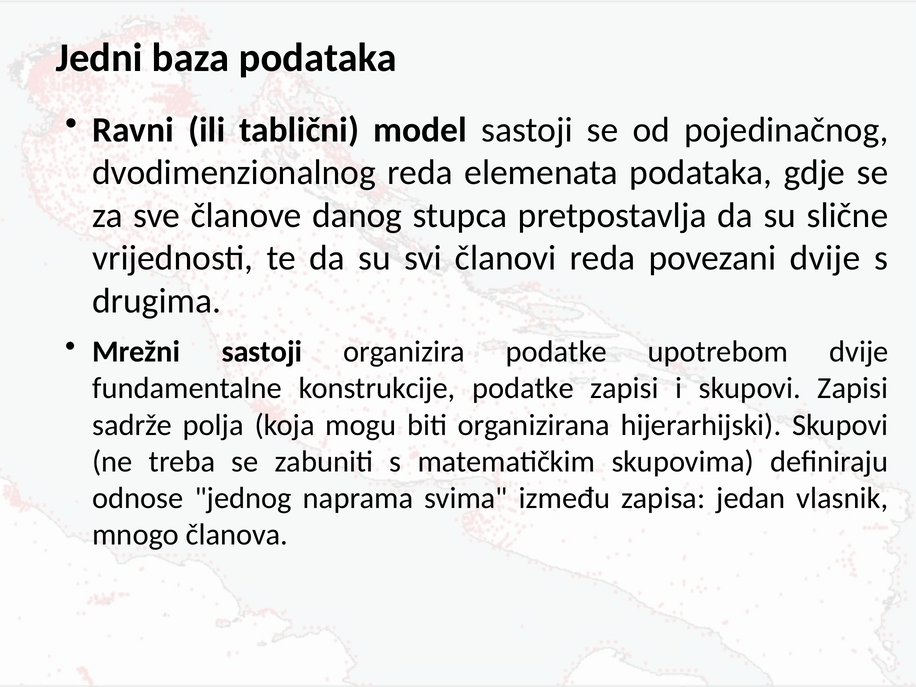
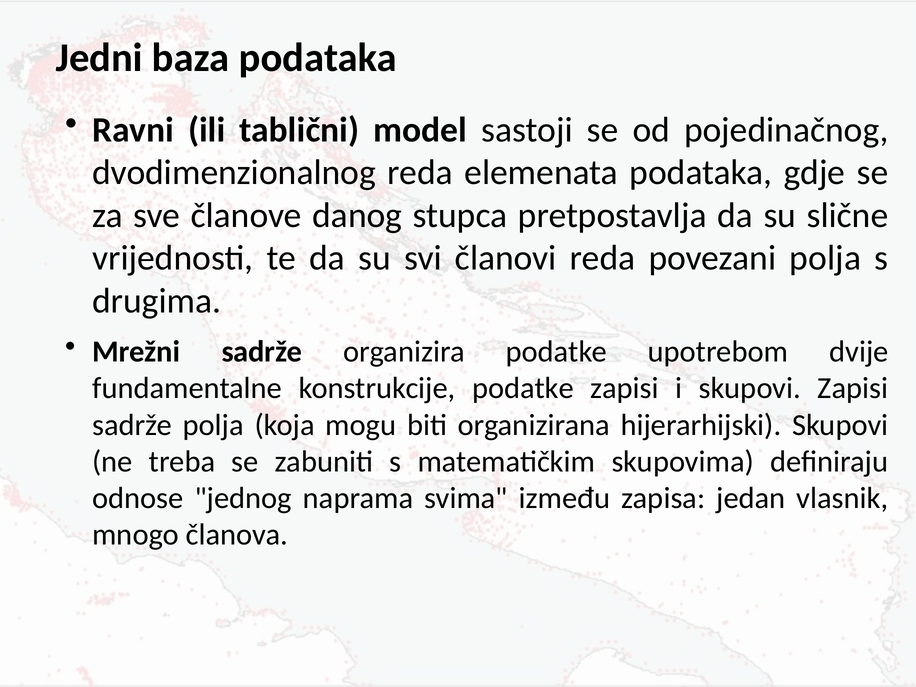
povezani dvije: dvije -> polja
Mrežni sastoji: sastoji -> sadrže
